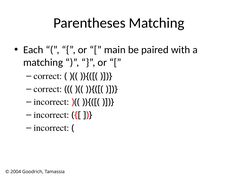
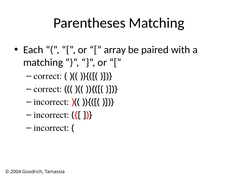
main: main -> array
